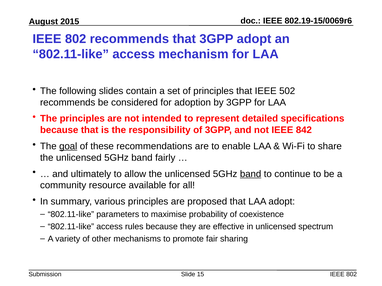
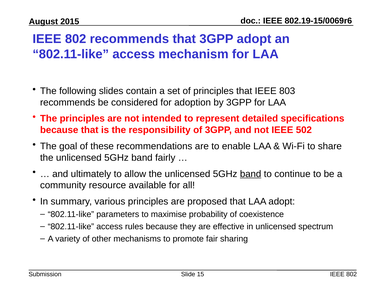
502: 502 -> 803
842: 842 -> 502
goal underline: present -> none
